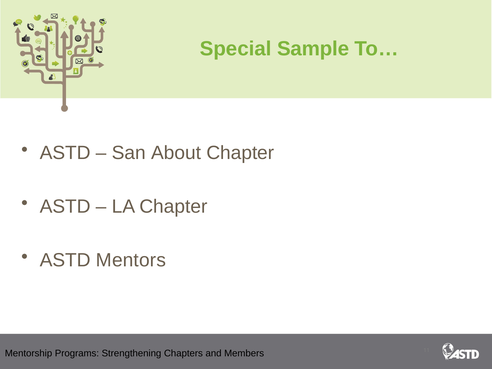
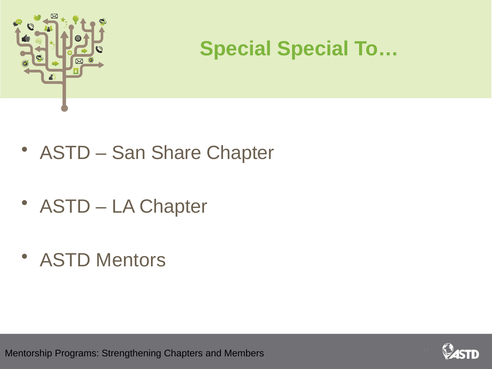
Special Sample: Sample -> Special
About: About -> Share
